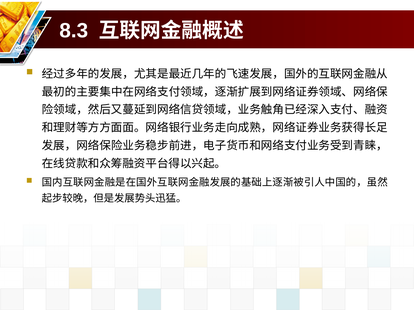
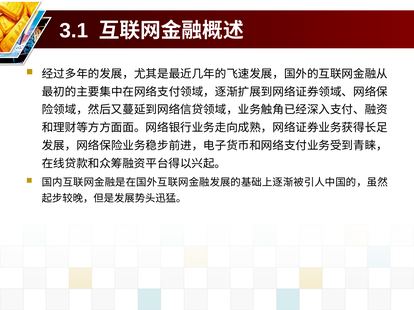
8.3: 8.3 -> 3.1
